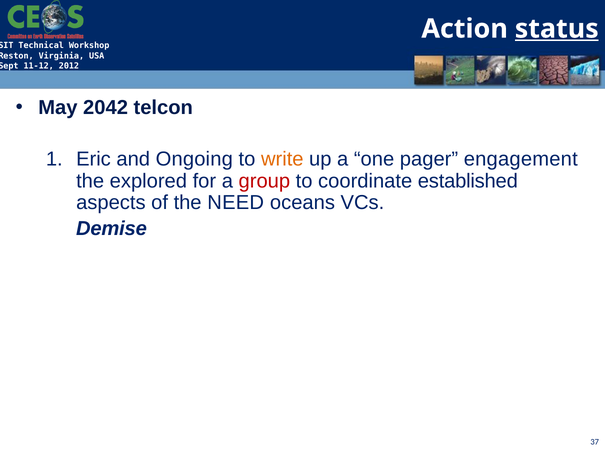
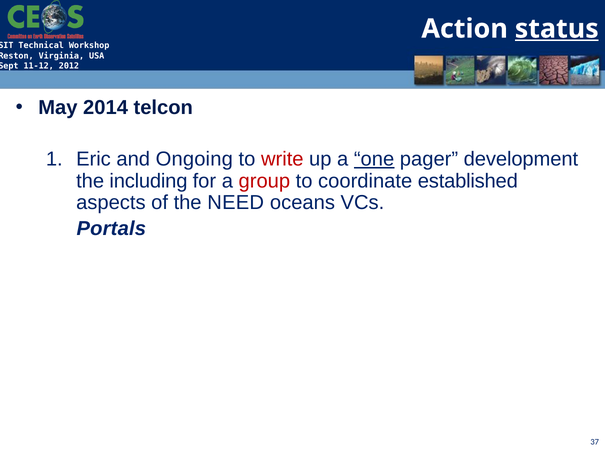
2042: 2042 -> 2014
write colour: orange -> red
one underline: none -> present
engagement: engagement -> development
explored: explored -> including
Demise: Demise -> Portals
